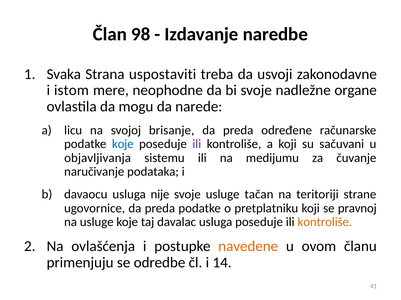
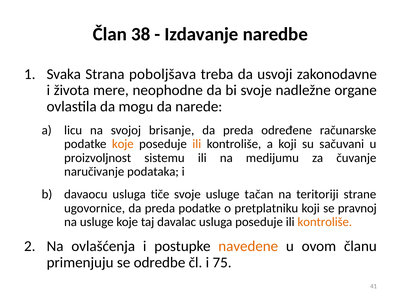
98: 98 -> 38
uspostaviti: uspostaviti -> poboljšava
istom: istom -> života
koje at (123, 144) colour: blue -> orange
ili at (197, 144) colour: purple -> orange
objavljivanja: objavljivanja -> proizvoljnost
nije: nije -> tiče
14: 14 -> 75
